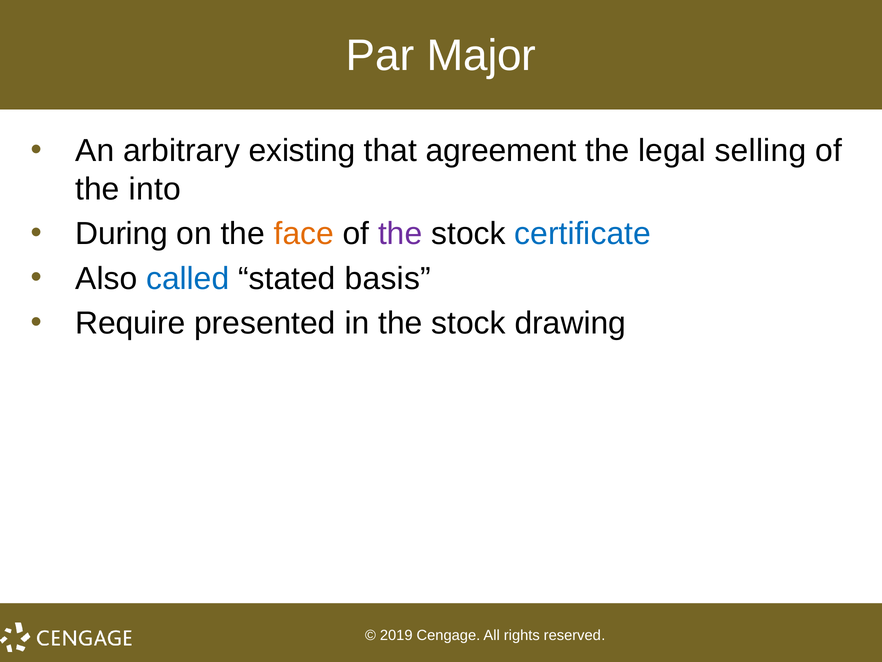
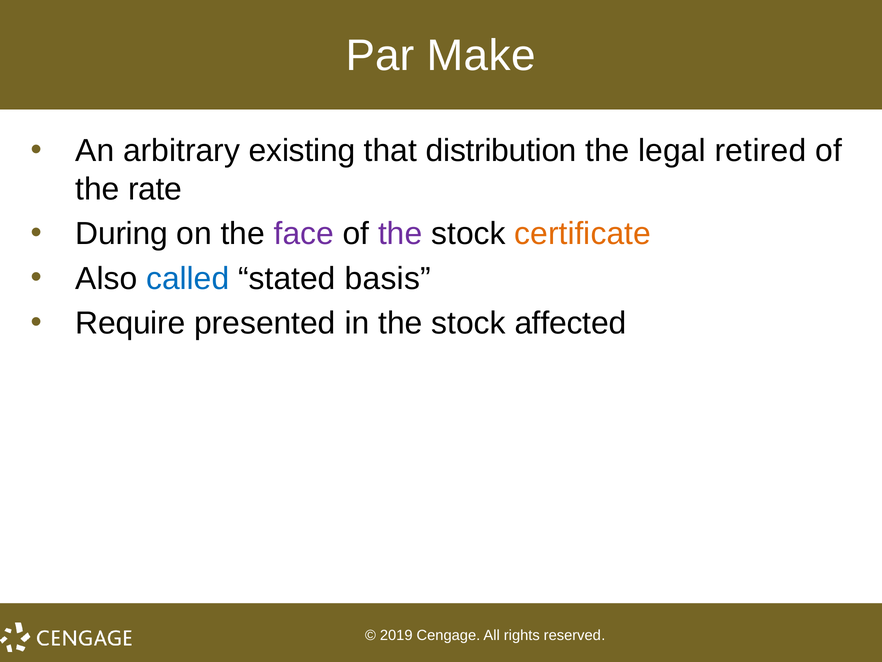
Major: Major -> Make
agreement: agreement -> distribution
selling: selling -> retired
into: into -> rate
face colour: orange -> purple
certificate colour: blue -> orange
drawing: drawing -> affected
